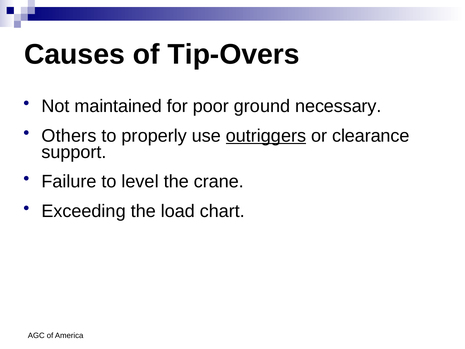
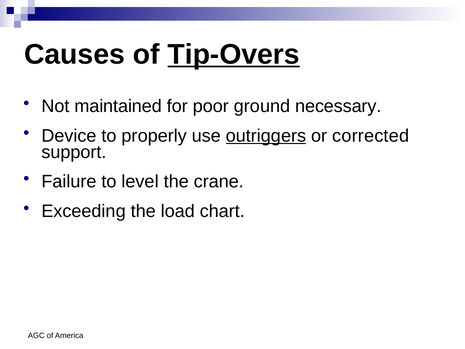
Tip-Overs underline: none -> present
Others: Others -> Device
clearance: clearance -> corrected
